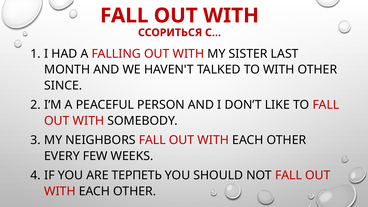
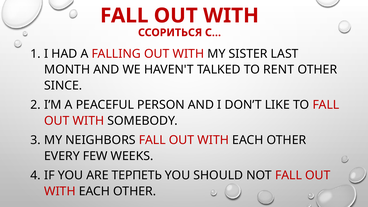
TO WITH: WITH -> RENT
